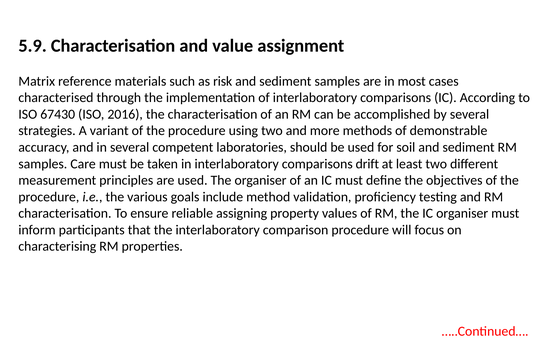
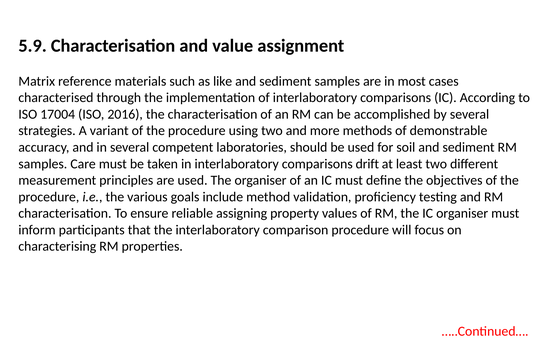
risk: risk -> like
67430: 67430 -> 17004
